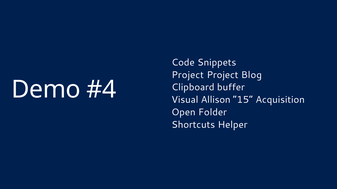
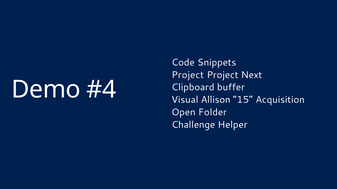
Blog: Blog -> Next
Shortcuts: Shortcuts -> Challenge
